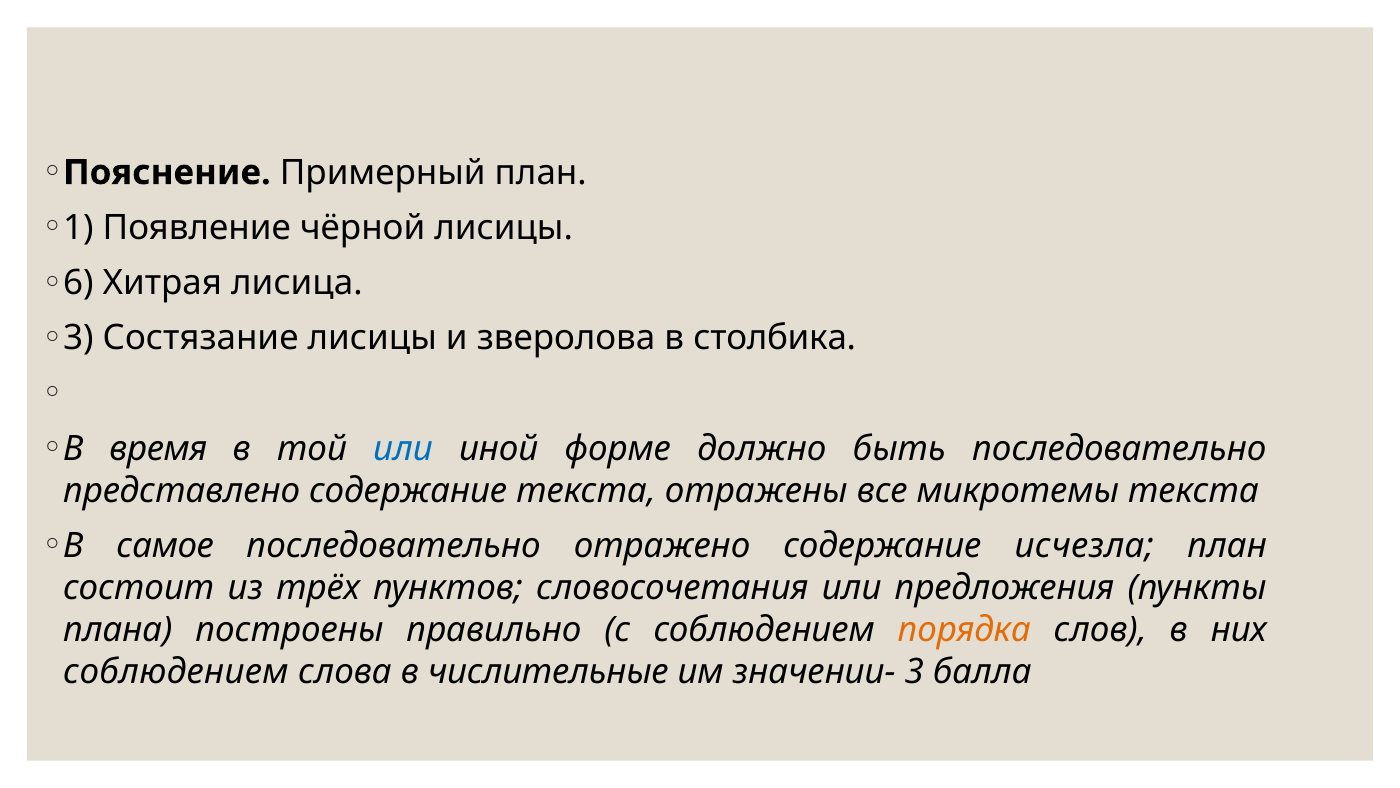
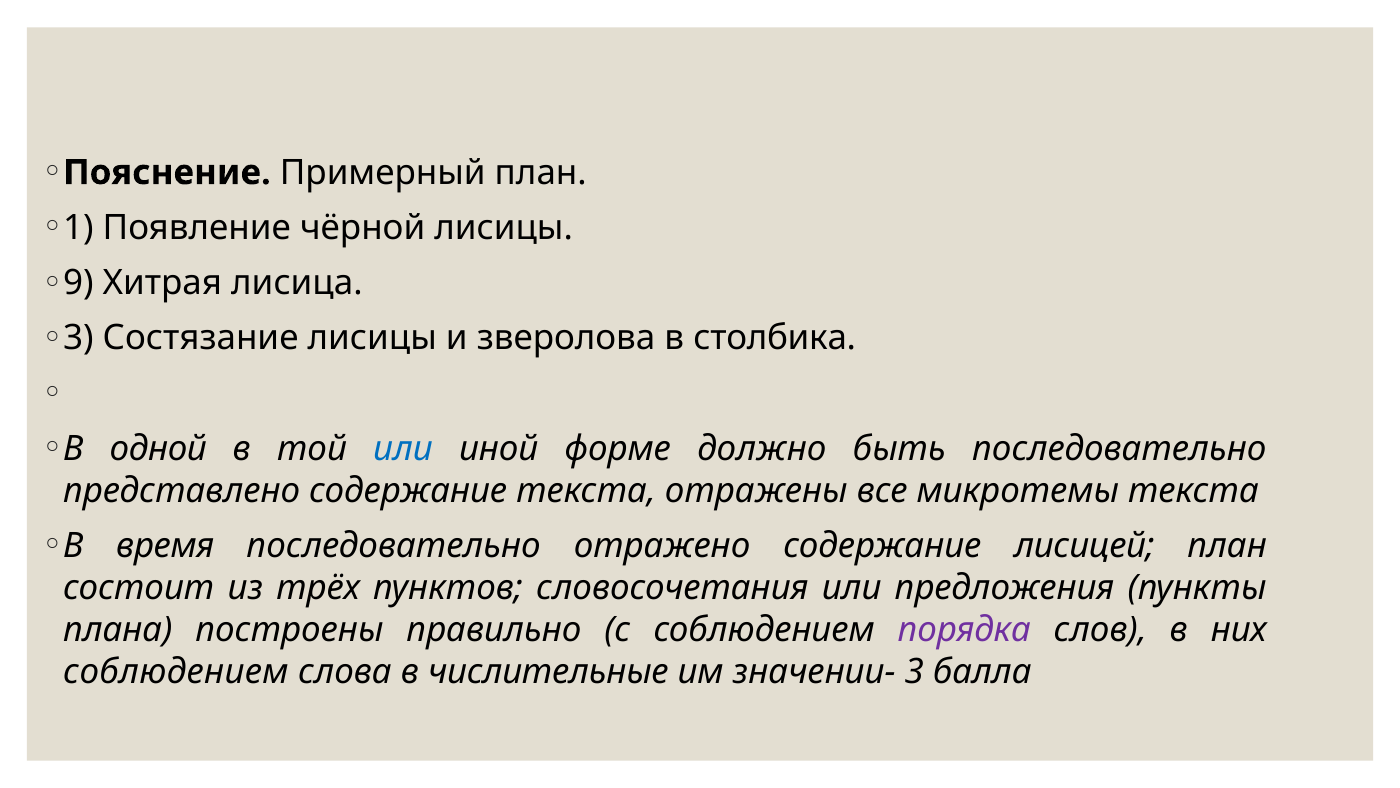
6: 6 -> 9
время: время -> одной
самое: самое -> время
исчезла: исчезла -> лисицей
порядка colour: orange -> purple
